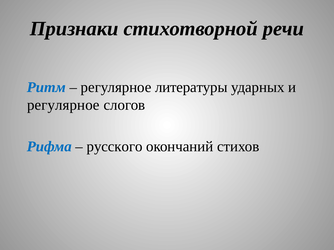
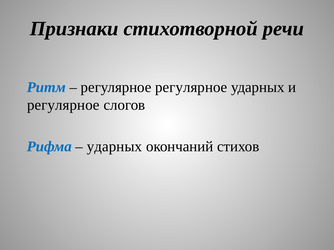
регулярное литературы: литературы -> регулярное
русского at (115, 147): русского -> ударных
